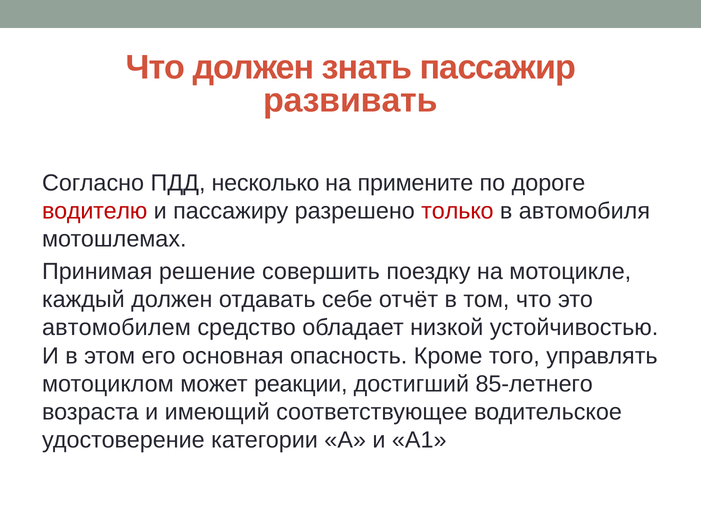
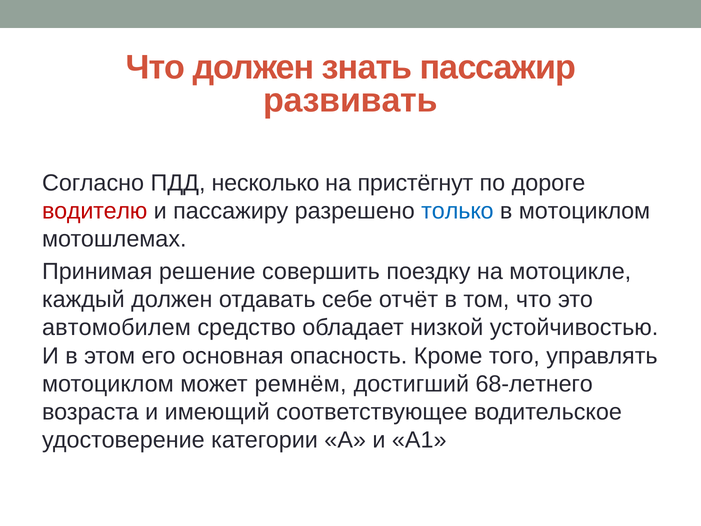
примените: примените -> пристёгнут
только colour: red -> blue
в автомобиля: автомобиля -> мотоциклом
реакции: реакции -> ремнём
85-летнего: 85-летнего -> 68-летнего
